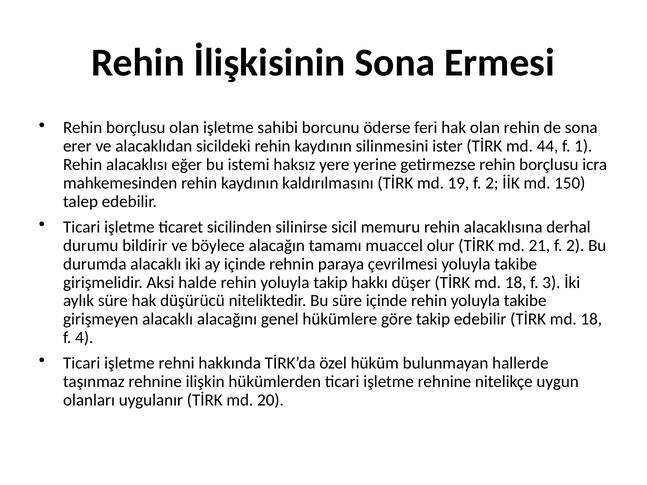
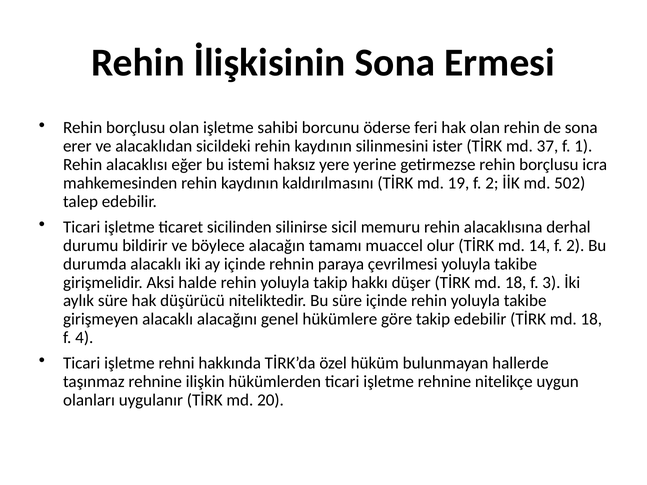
44: 44 -> 37
150: 150 -> 502
21: 21 -> 14
